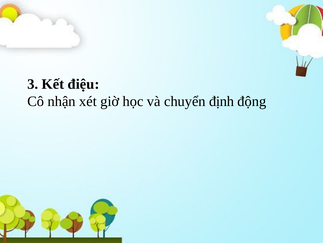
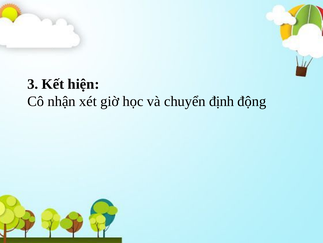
điệu: điệu -> hiện
